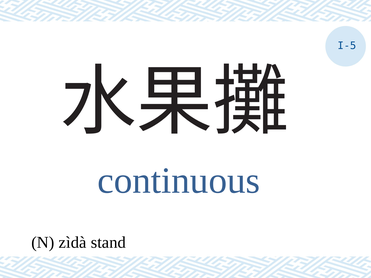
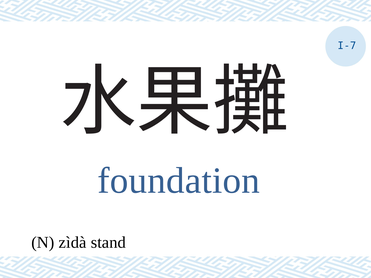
I-5: I-5 -> I-7
continuous: continuous -> foundation
